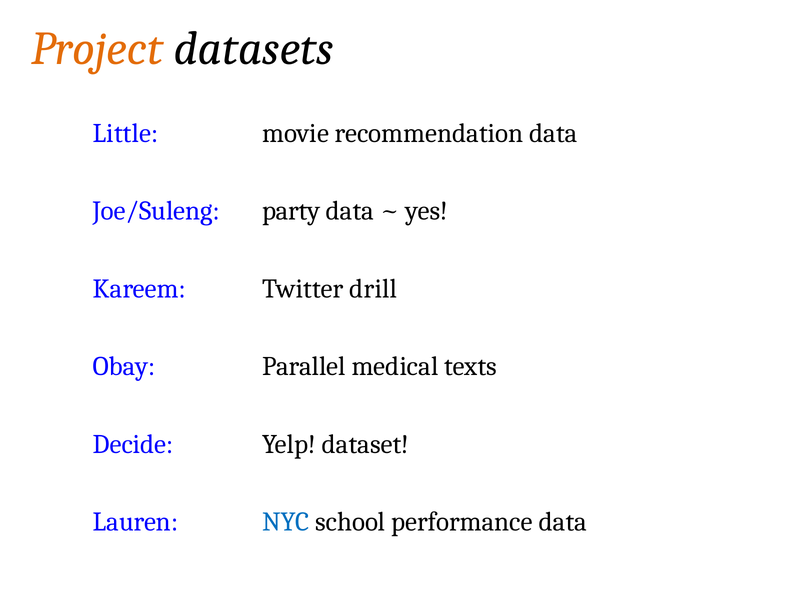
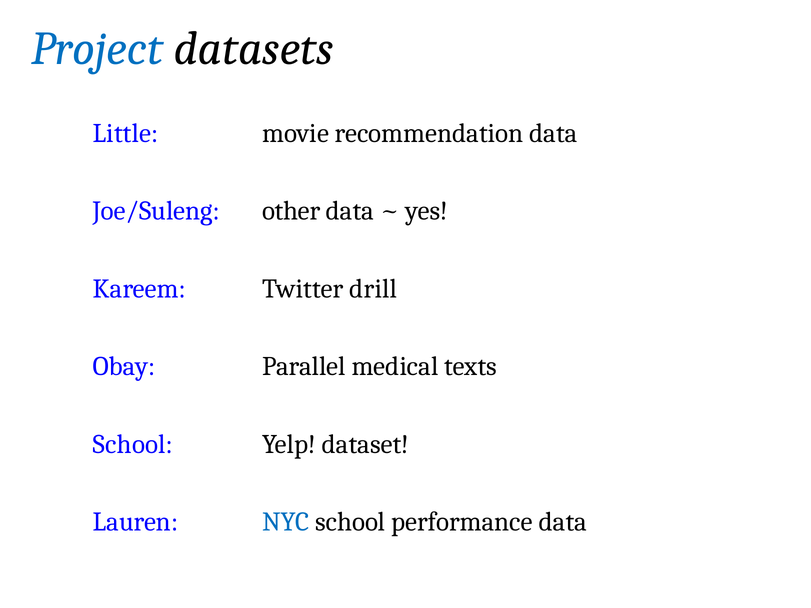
Project colour: orange -> blue
party: party -> other
Decide at (133, 444): Decide -> School
